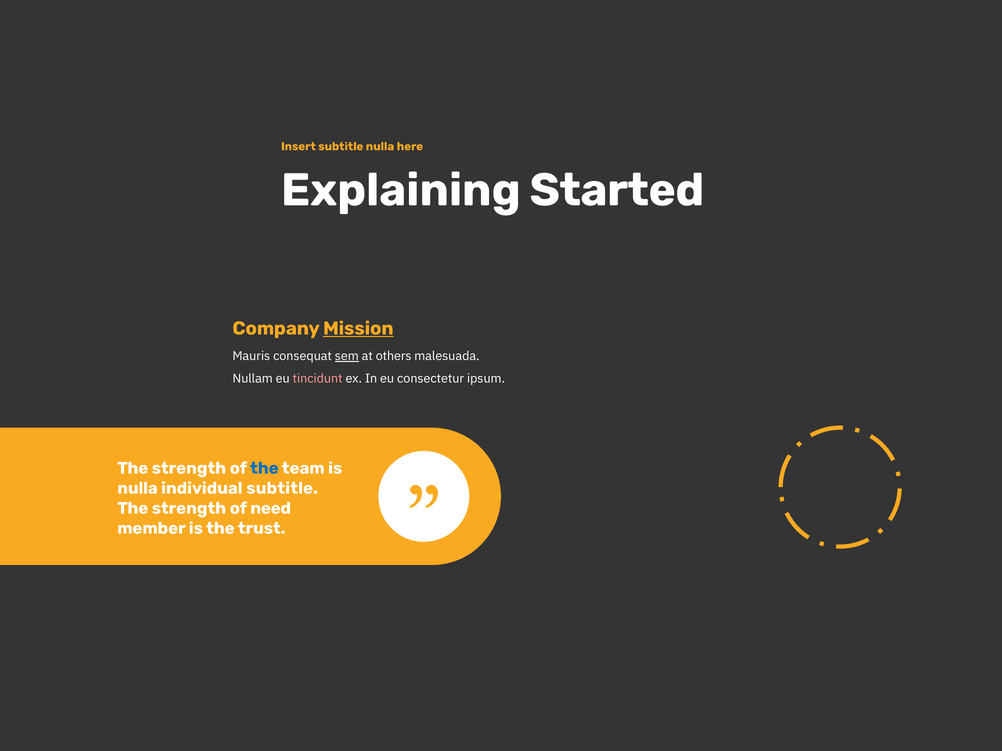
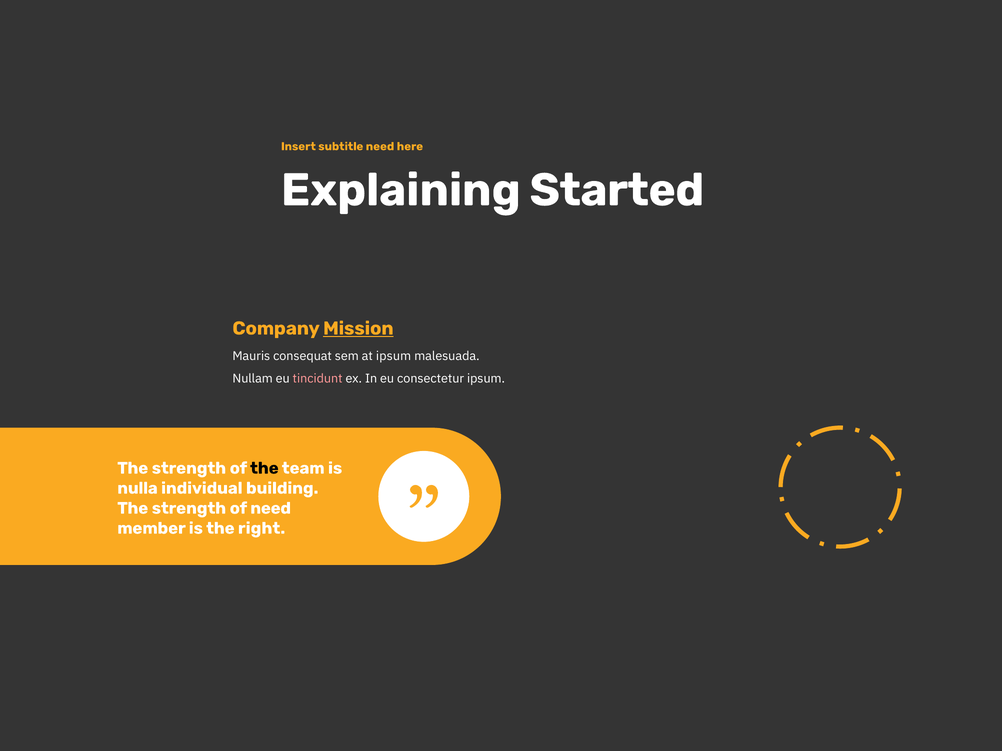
subtitle nulla: nulla -> need
sem underline: present -> none
at others: others -> ipsum
the at (264, 468) colour: blue -> black
individual subtitle: subtitle -> building
trust: trust -> right
